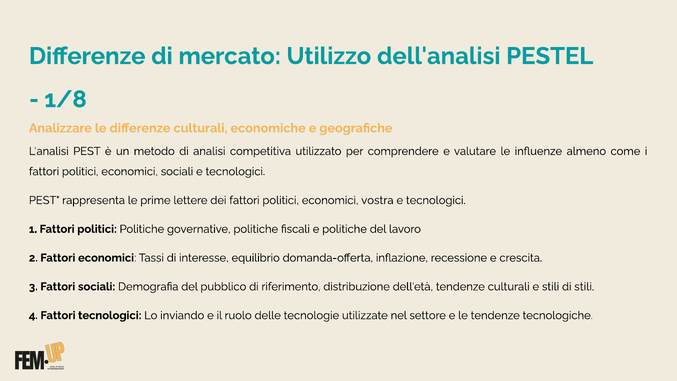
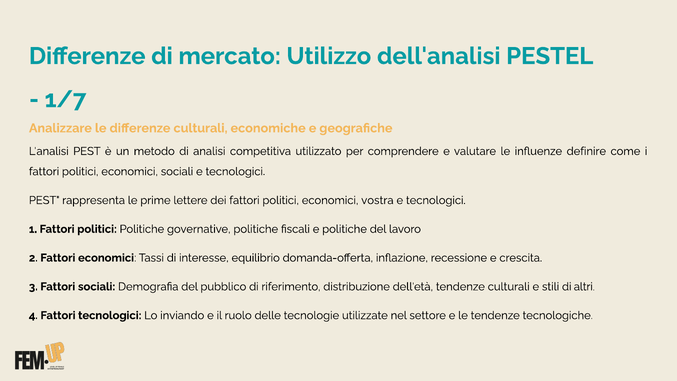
1/8: 1/8 -> 1/7
almeno: almeno -> definire
di stili: stili -> altri
